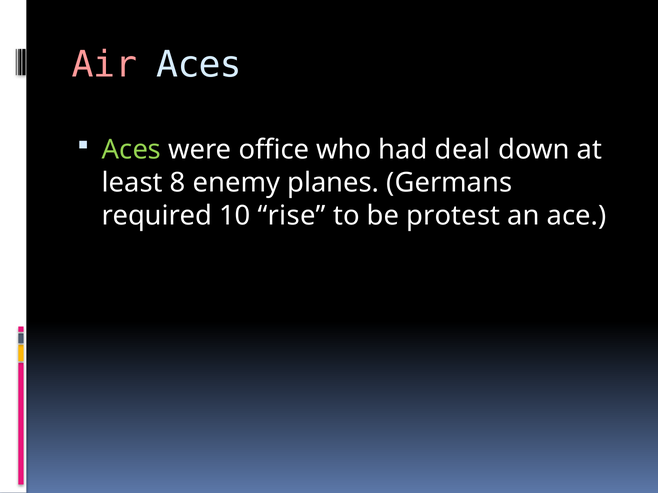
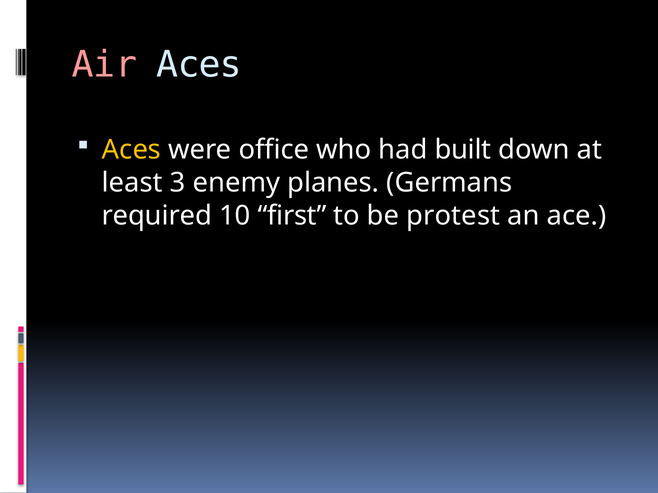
Aces at (131, 150) colour: light green -> yellow
deal: deal -> built
8: 8 -> 3
rise: rise -> first
